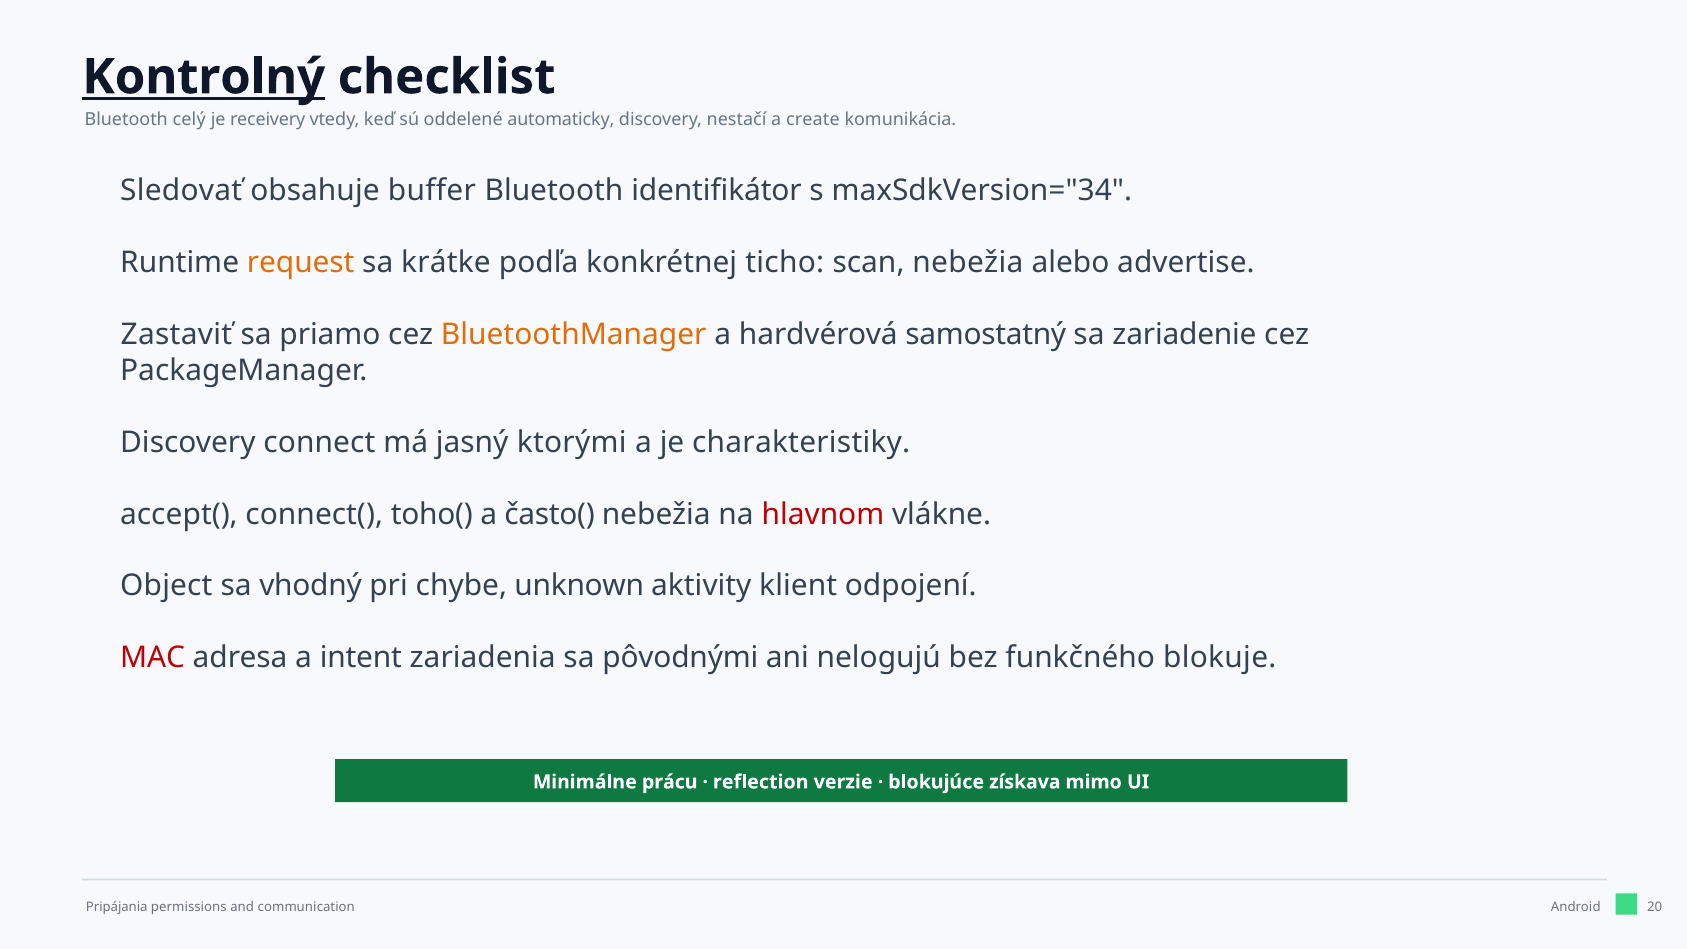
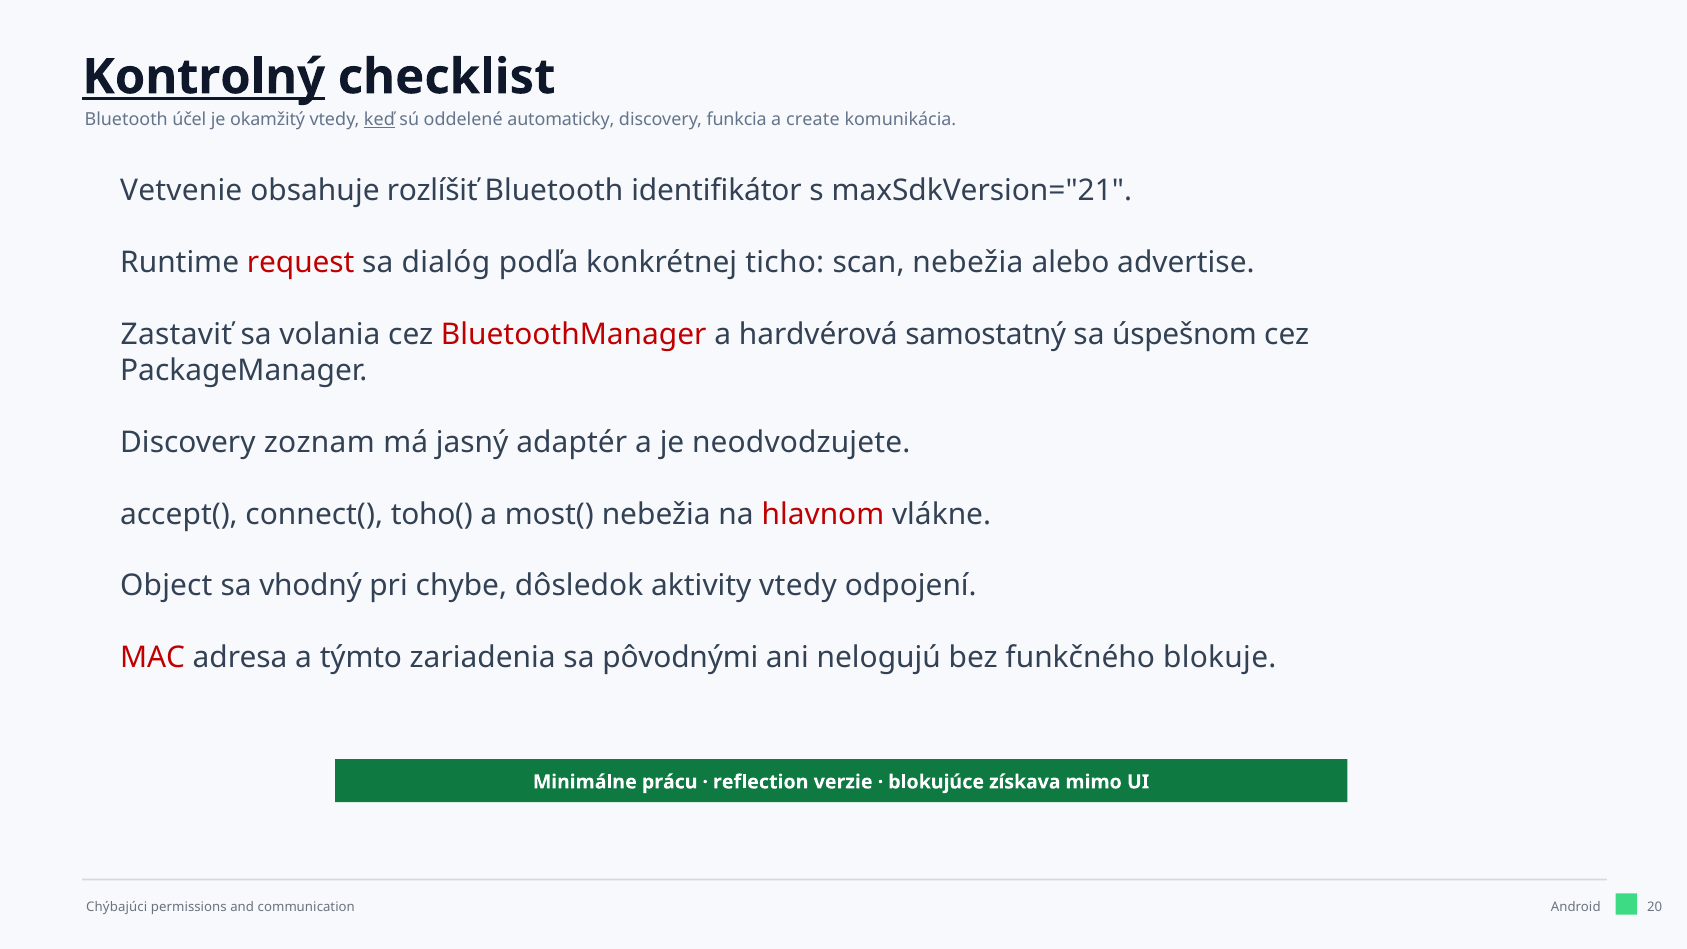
celý: celý -> účel
receivery: receivery -> okamžitý
keď underline: none -> present
nestačí: nestačí -> funkcia
Sledovať: Sledovať -> Vetvenie
buffer: buffer -> rozlíšiť
maxSdkVersion="34: maxSdkVersion="34 -> maxSdkVersion="21
request colour: orange -> red
krátke: krátke -> dialóg
priamo: priamo -> volania
BluetoothManager colour: orange -> red
zariadenie: zariadenie -> úspešnom
connect: connect -> zoznam
ktorými: ktorými -> adaptér
charakteristiky: charakteristiky -> neodvodzujete
často(: často( -> most(
unknown: unknown -> dôsledok
aktivity klient: klient -> vtedy
intent: intent -> týmto
Pripájania: Pripájania -> Chýbajúci
